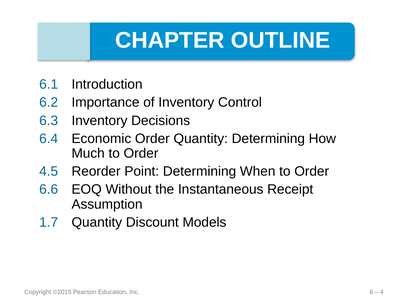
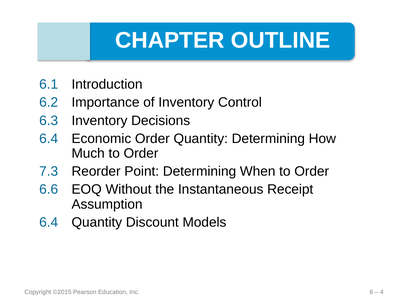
4.5: 4.5 -> 7.3
1.7 at (49, 222): 1.7 -> 6.4
